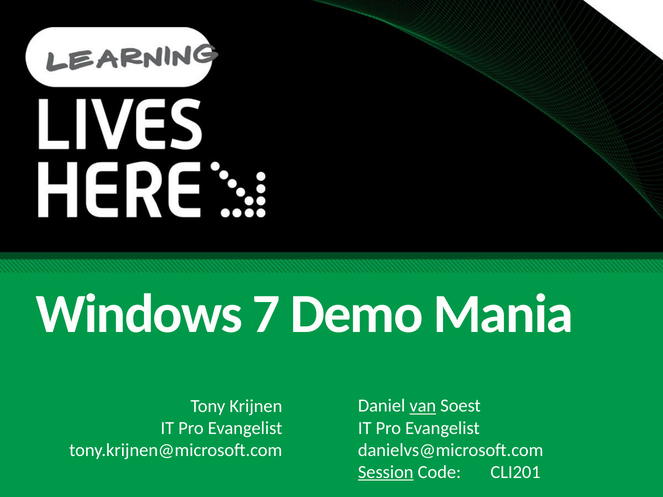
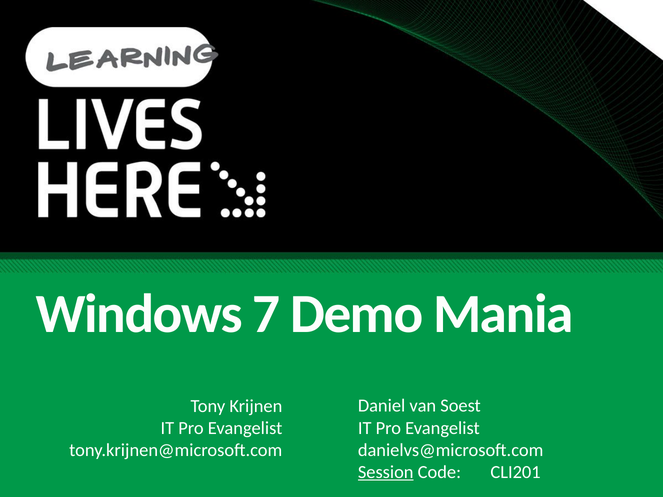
van underline: present -> none
